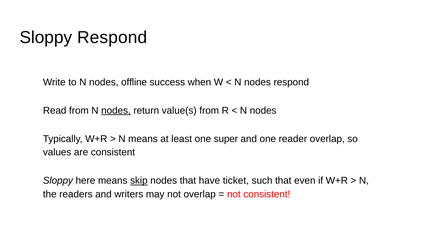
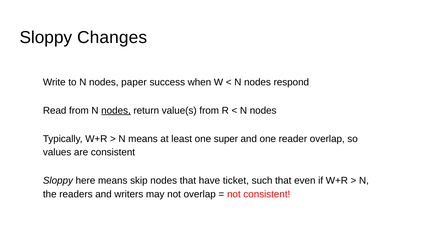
Sloppy Respond: Respond -> Changes
offline: offline -> paper
skip underline: present -> none
